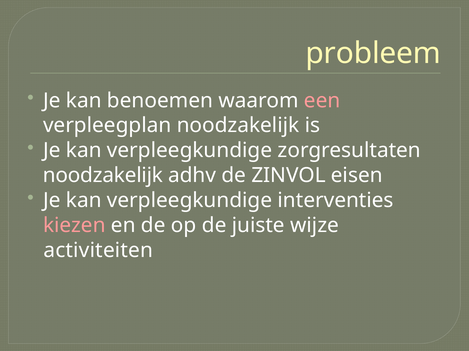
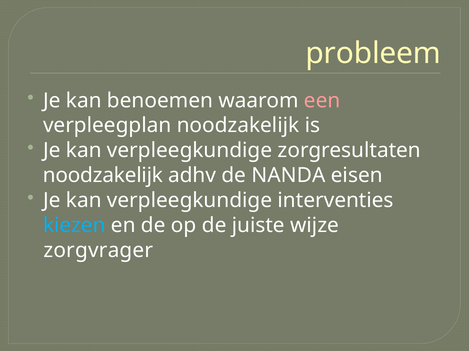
ZINVOL: ZINVOL -> NANDA
kiezen colour: pink -> light blue
activiteiten: activiteiten -> zorgvrager
